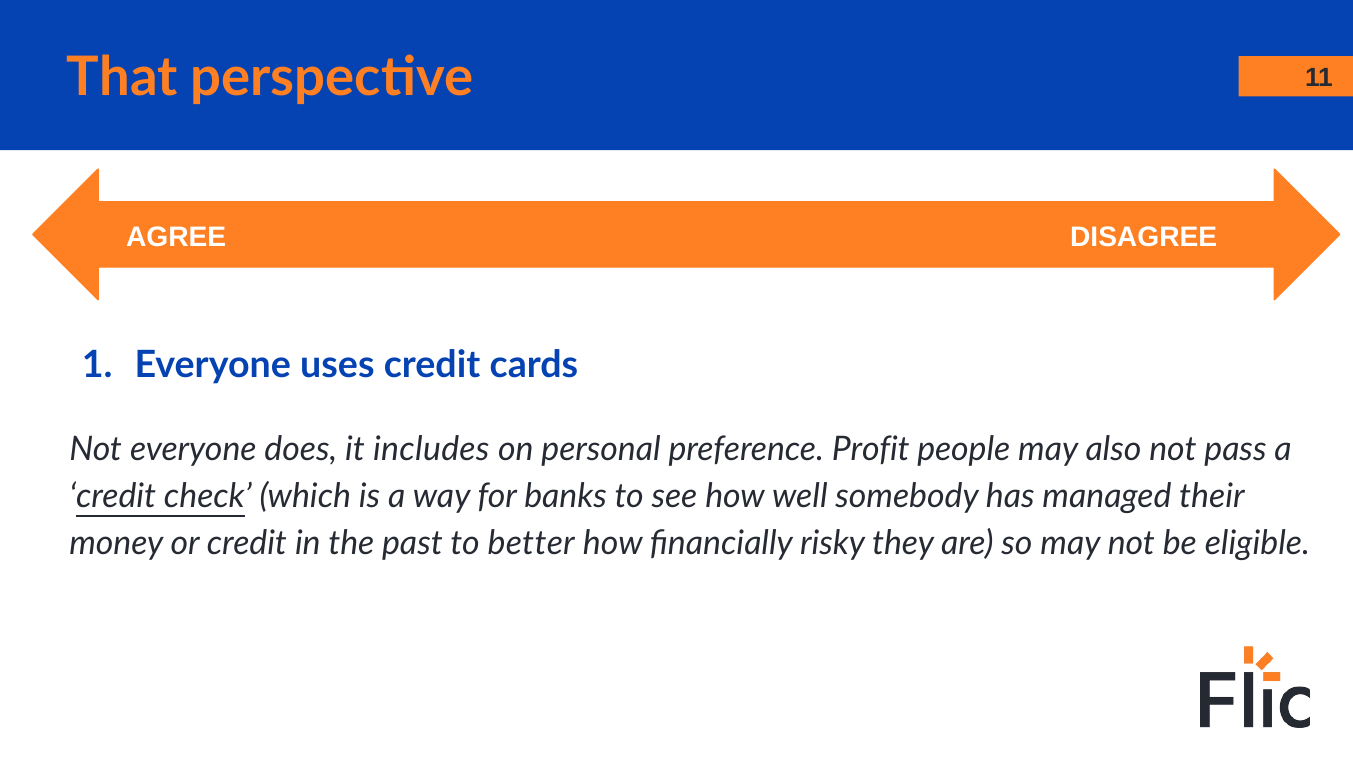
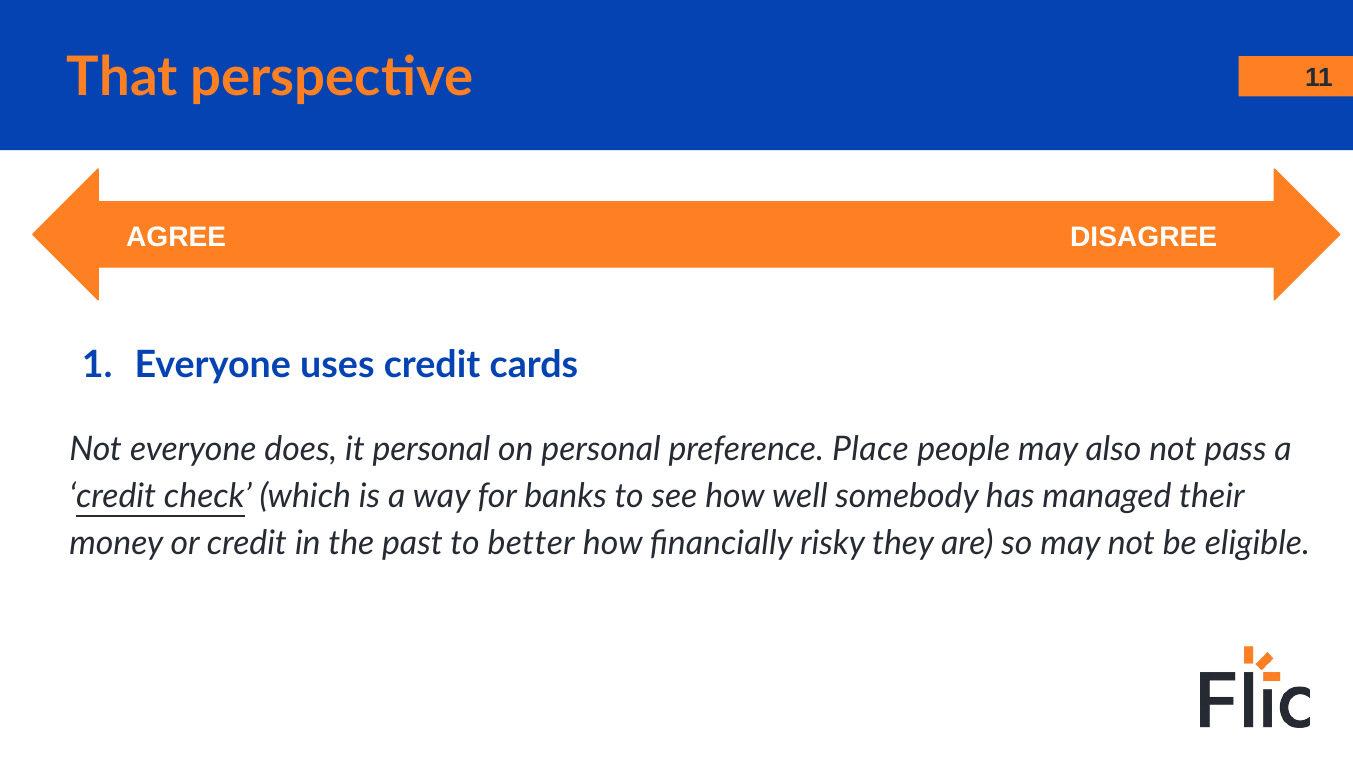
it includes: includes -> personal
Profit: Profit -> Place
